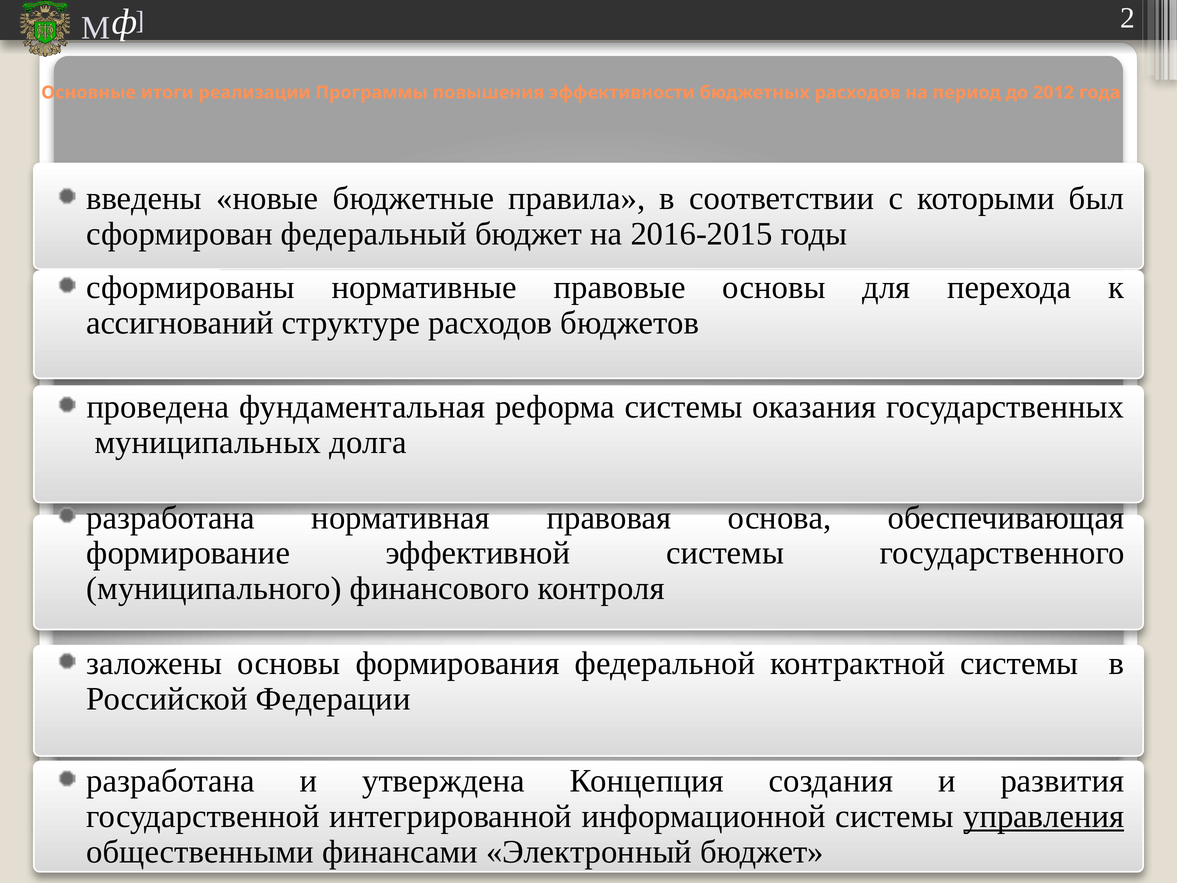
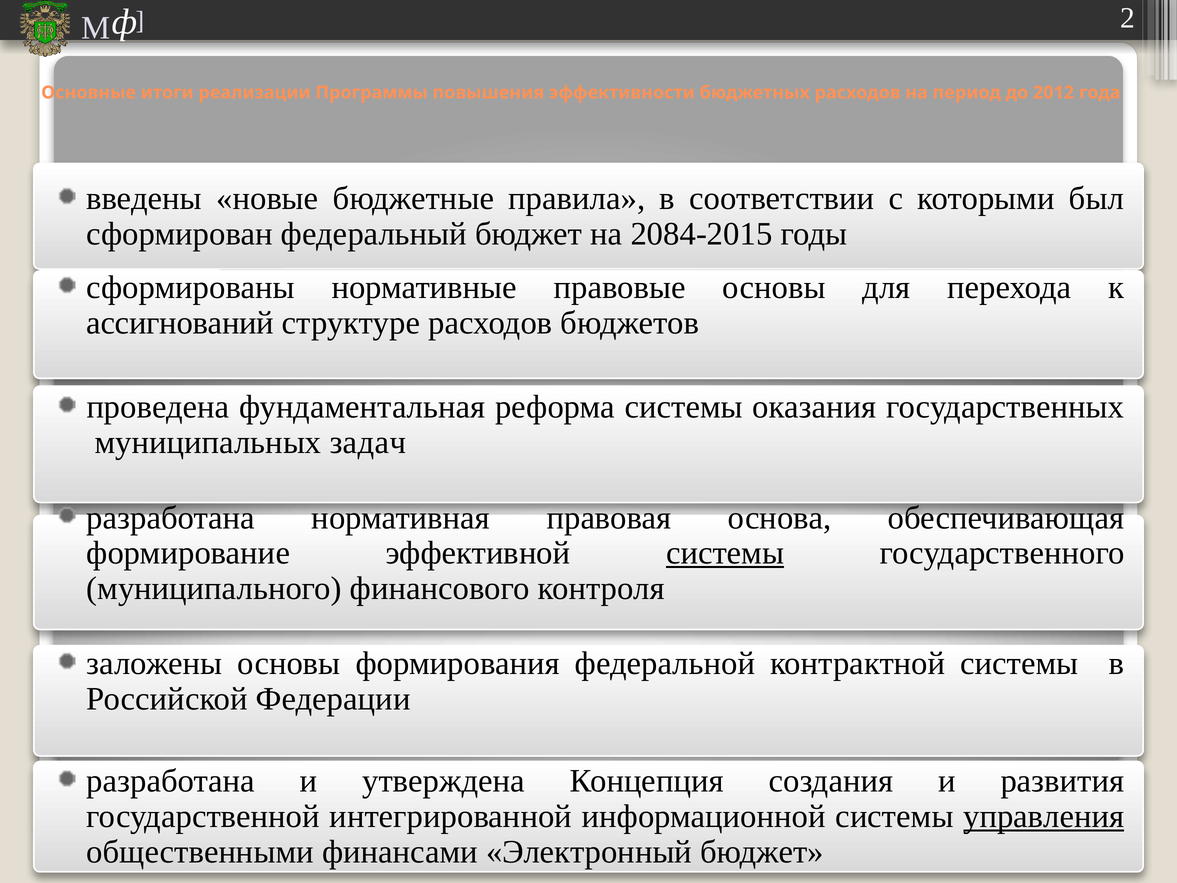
2016-2015: 2016-2015 -> 2084-2015
долга: долга -> задач
системы at (725, 553) underline: none -> present
